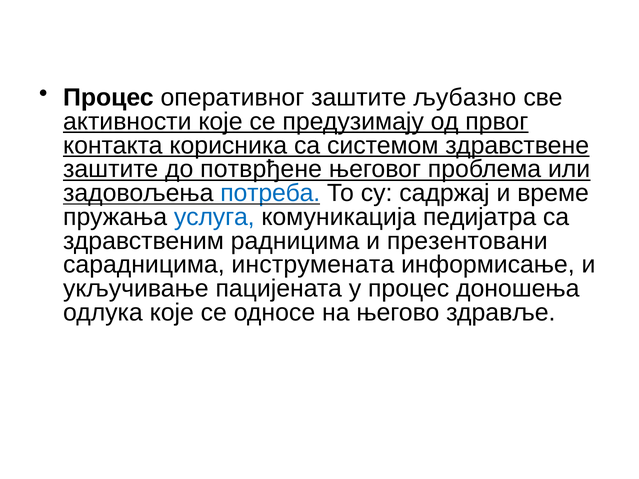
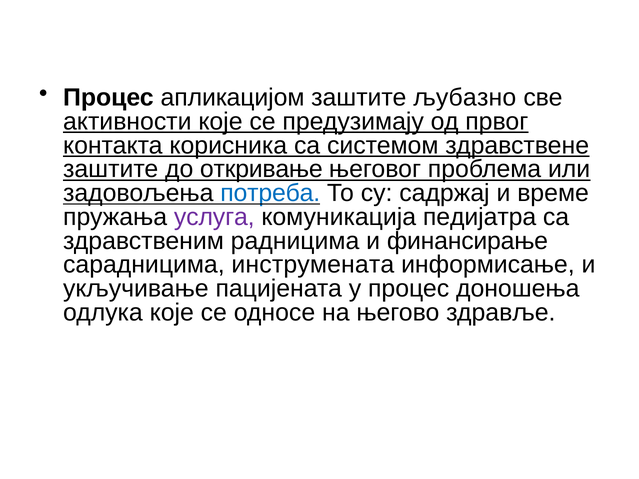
оперативног: оперативног -> апликацијом
потврђене: потврђене -> откривање
услуга colour: blue -> purple
презентовани: презентовани -> финансирање
